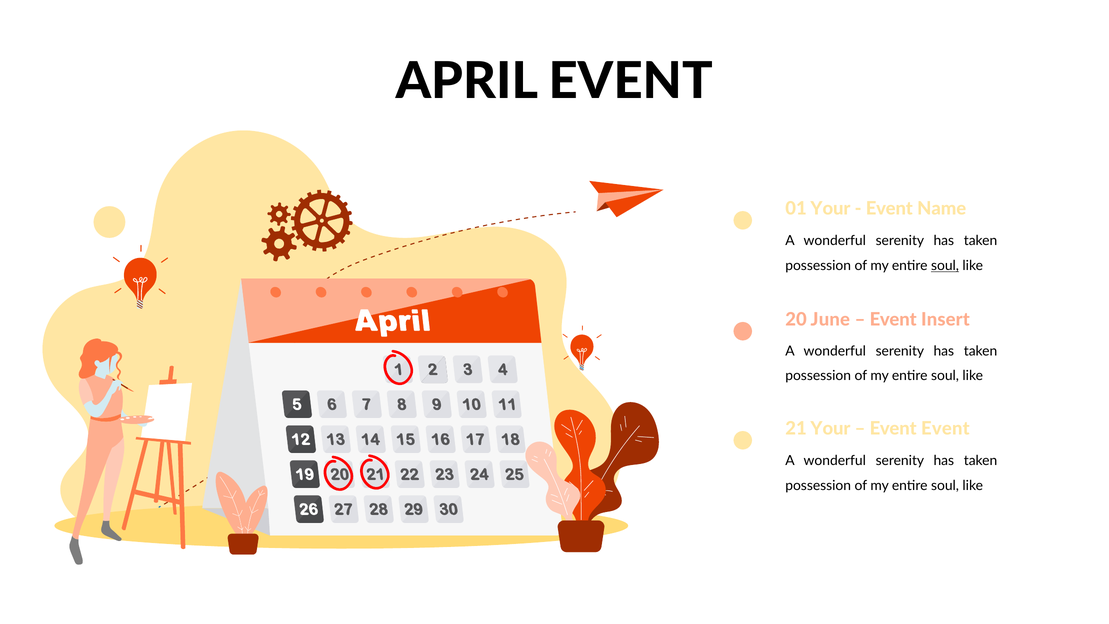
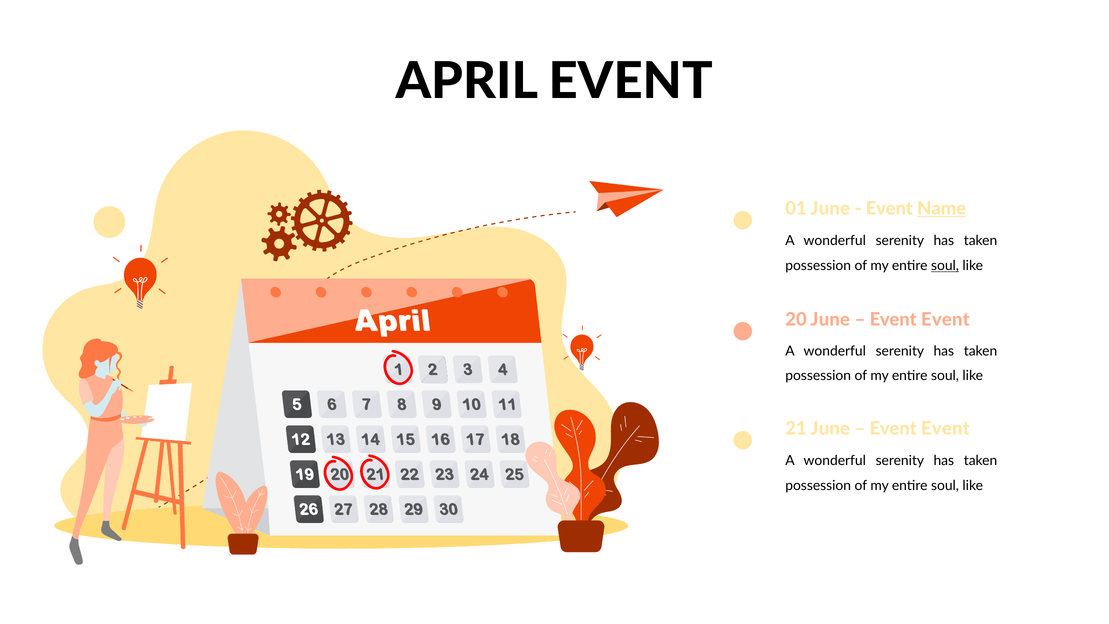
01 Your: Your -> June
Name underline: none -> present
Insert at (945, 319): Insert -> Event
21 Your: Your -> June
